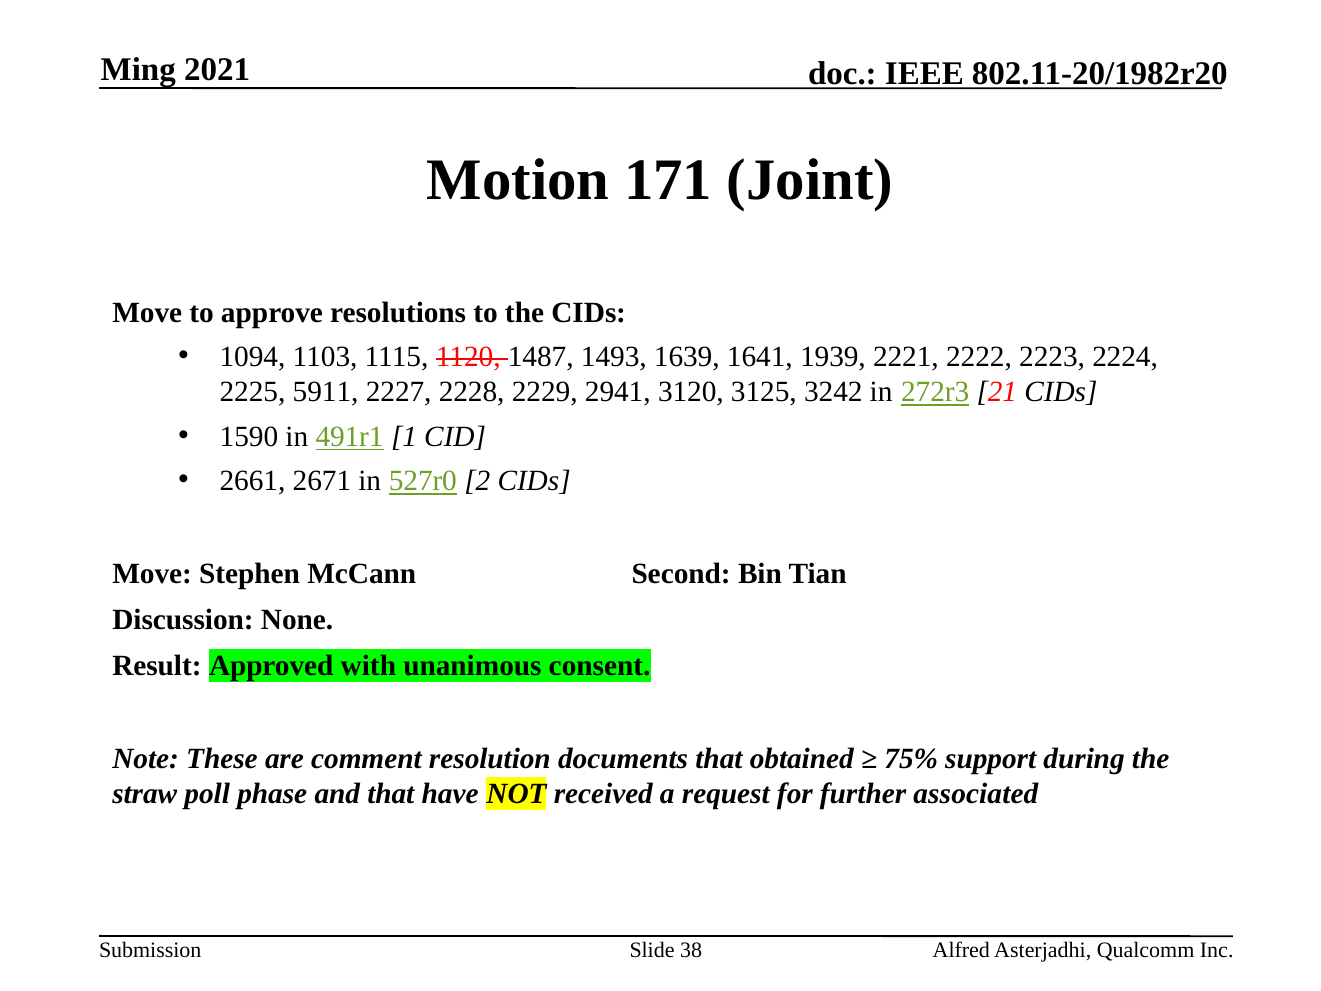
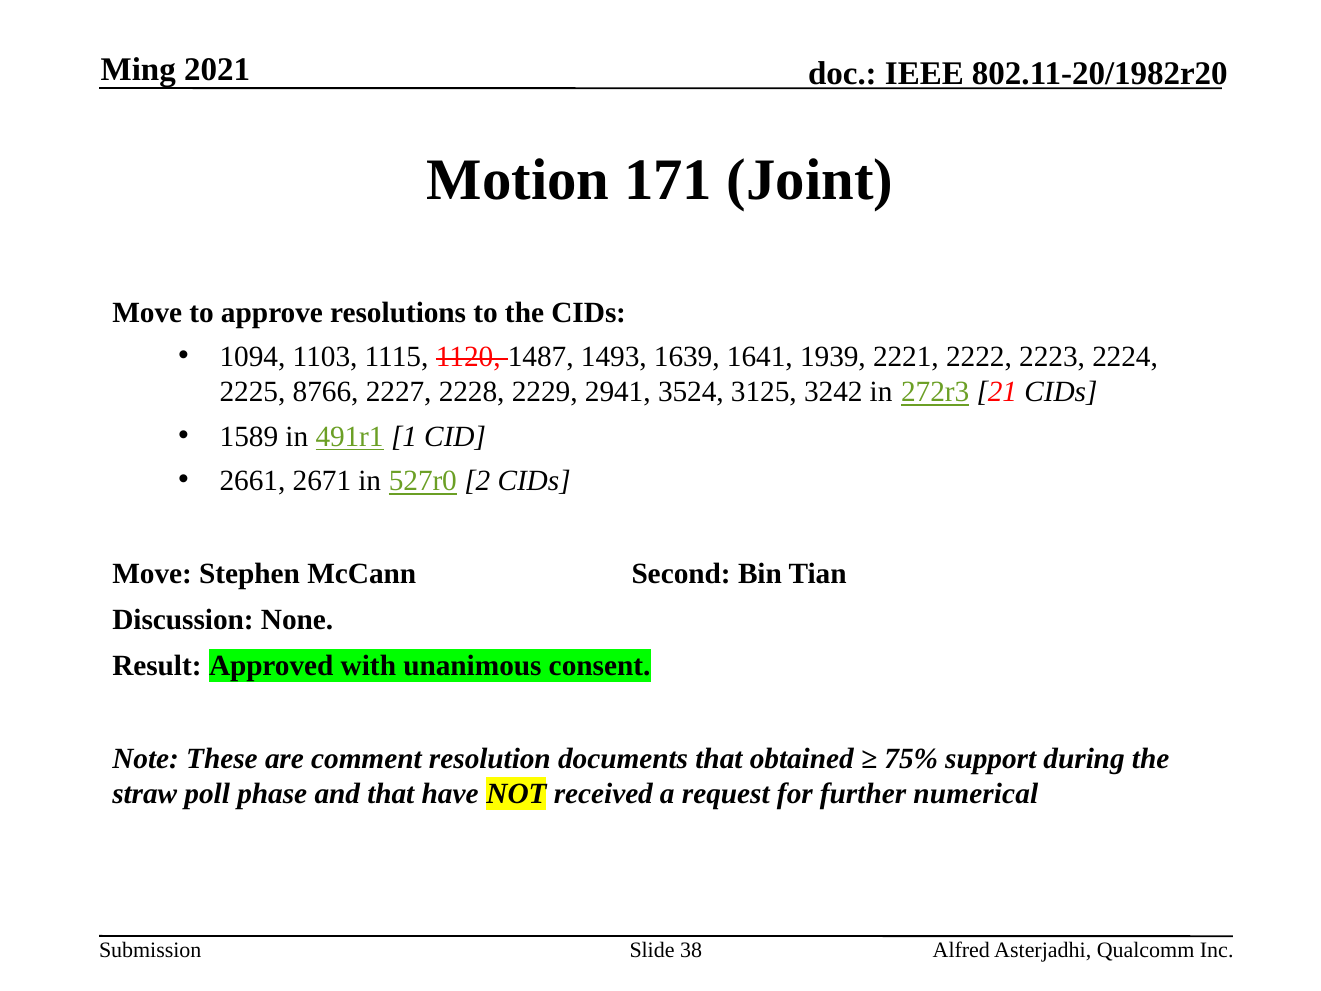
5911: 5911 -> 8766
3120: 3120 -> 3524
1590: 1590 -> 1589
associated: associated -> numerical
